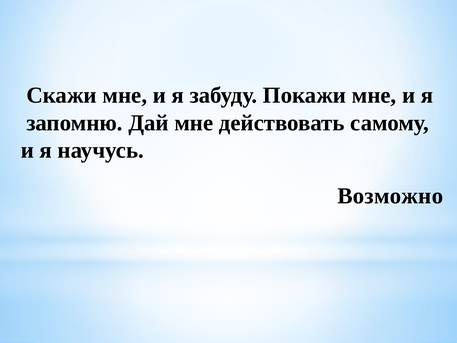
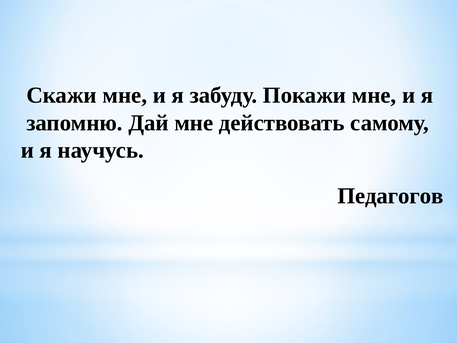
Возможно: Возможно -> Педагогов
